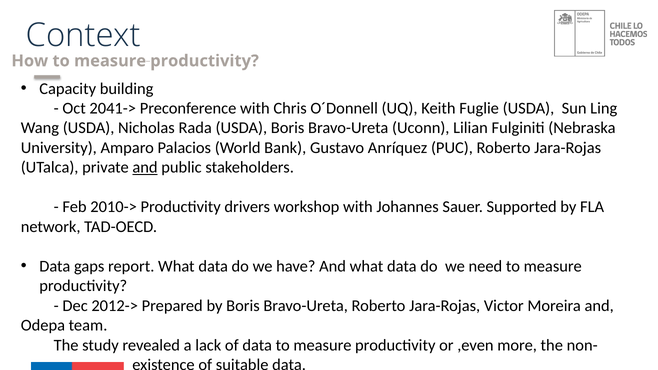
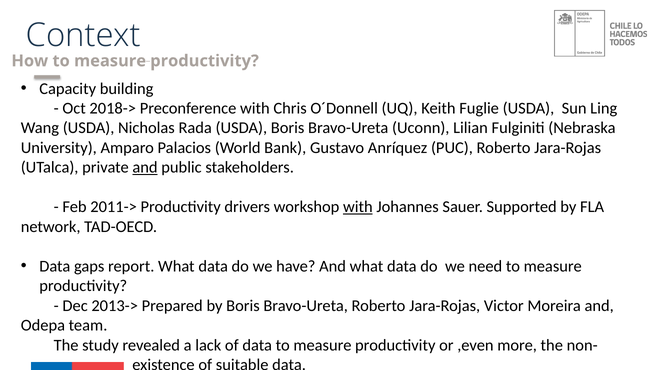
2041->: 2041-> -> 2018->
2010->: 2010-> -> 2011->
with at (358, 207) underline: none -> present
2012->: 2012-> -> 2013->
